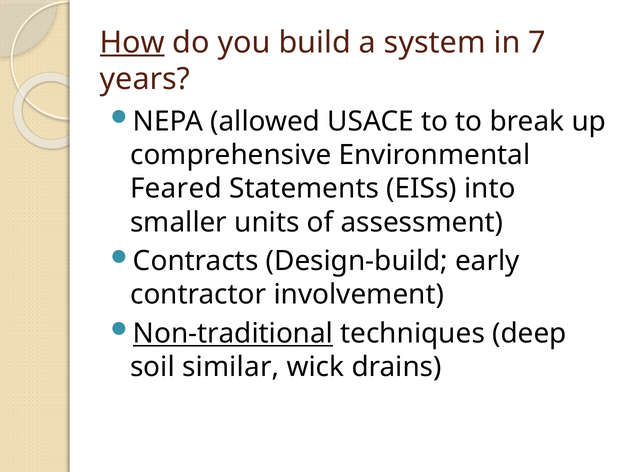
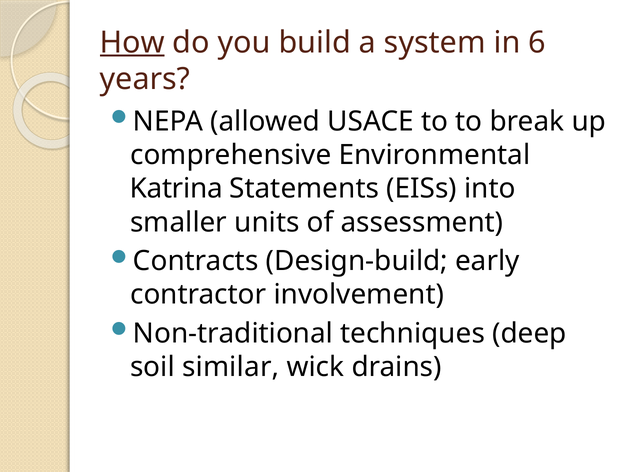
7: 7 -> 6
Feared: Feared -> Katrina
Non-traditional underline: present -> none
